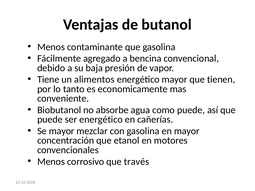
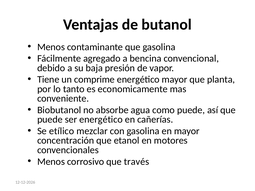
alimentos: alimentos -> comprime
tienen: tienen -> planta
Se mayor: mayor -> etílico
